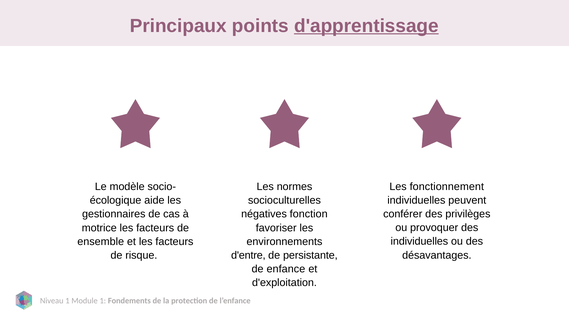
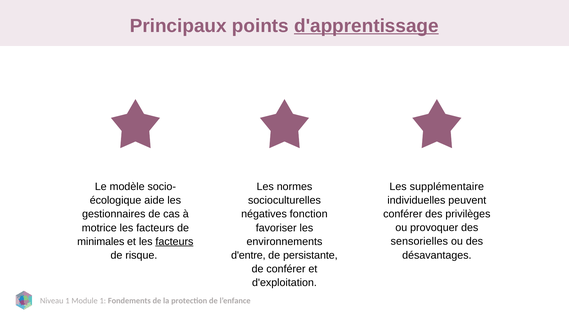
fonctionnement: fonctionnement -> supplémentaire
individuelles at (419, 242): individuelles -> sensorielles
ensemble: ensemble -> minimales
facteurs at (174, 242) underline: none -> present
de enfance: enfance -> conférer
